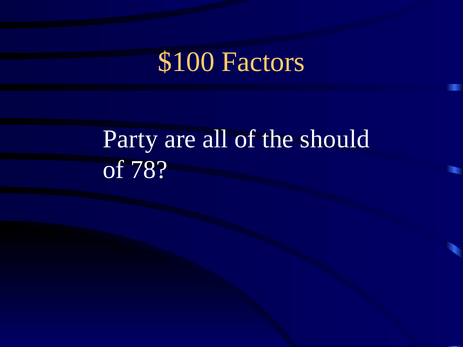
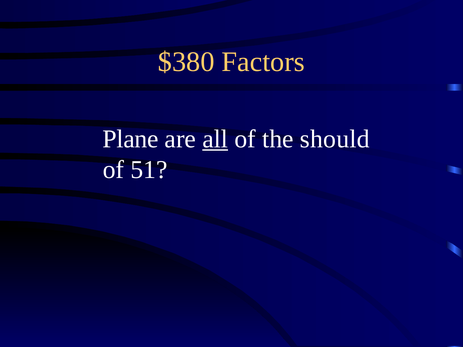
$100: $100 -> $380
Party: Party -> Plane
all underline: none -> present
78: 78 -> 51
